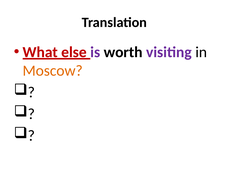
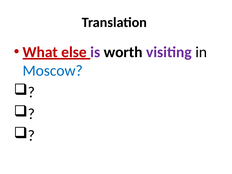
Moscow colour: orange -> blue
